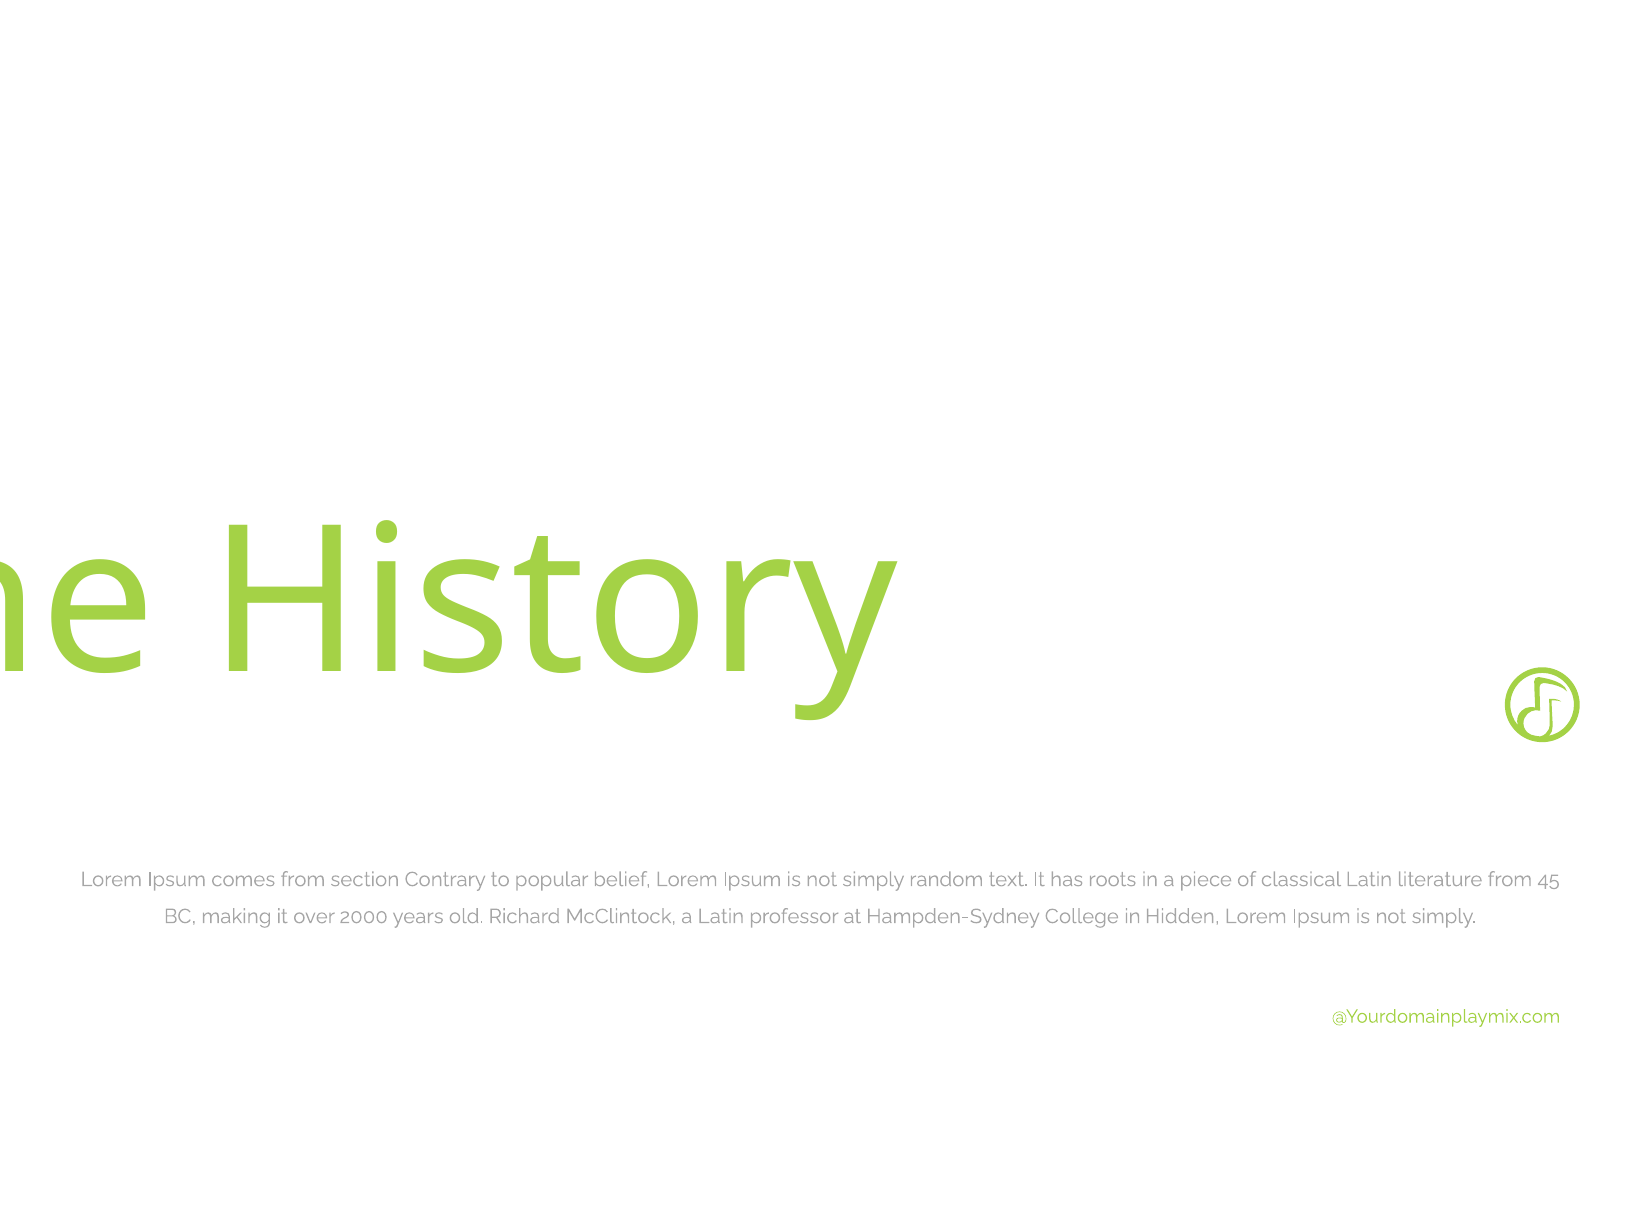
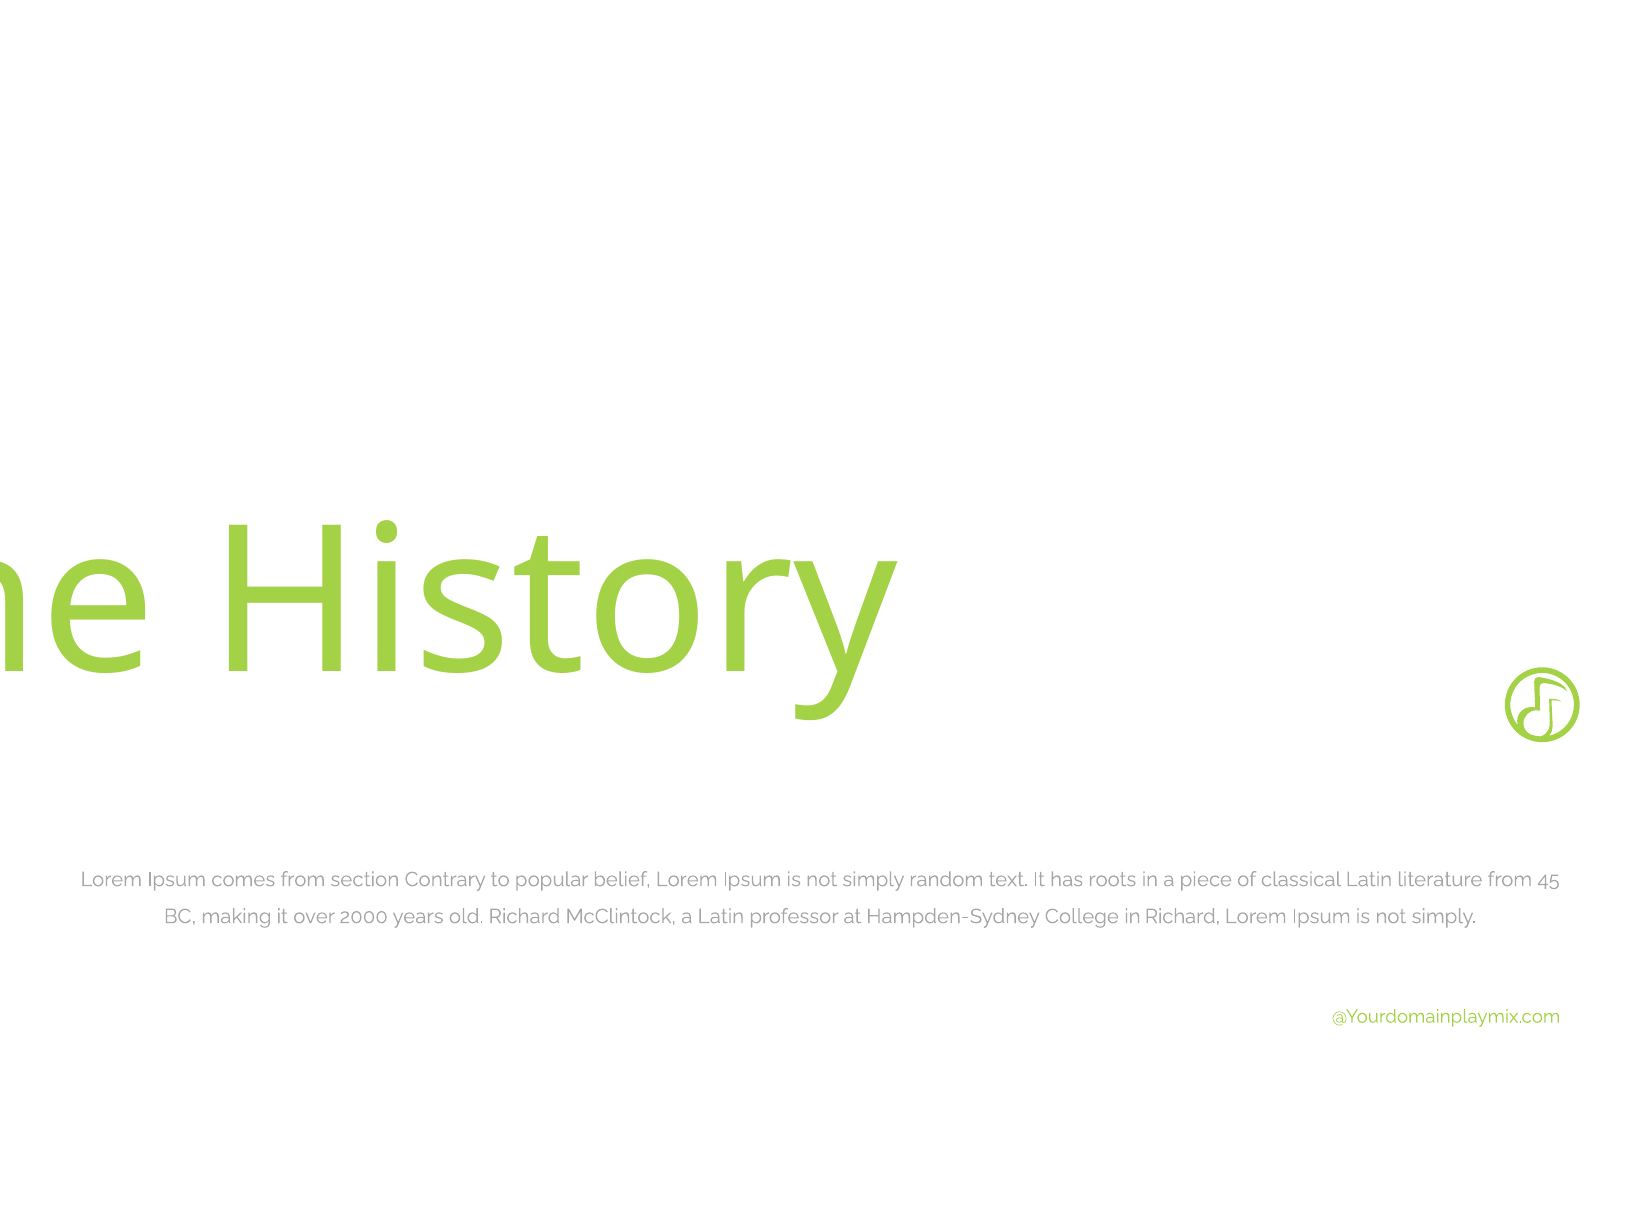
in Hidden: Hidden -> Richard
